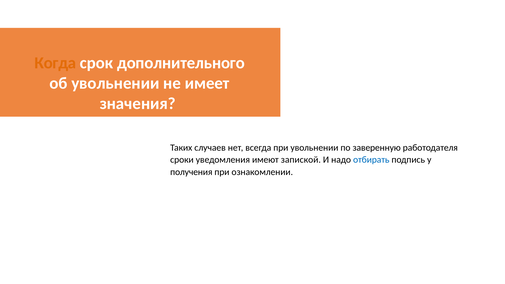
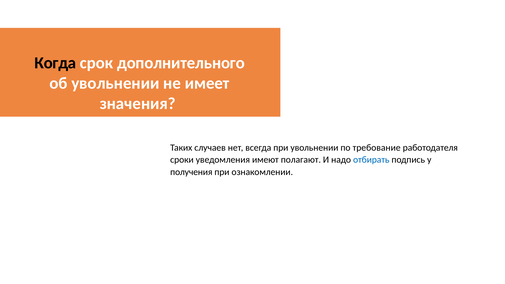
Когда colour: orange -> black
заверенную: заверенную -> требование
запиской: запиской -> полагают
